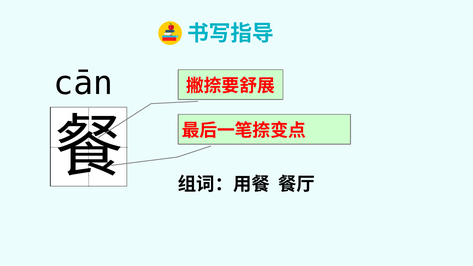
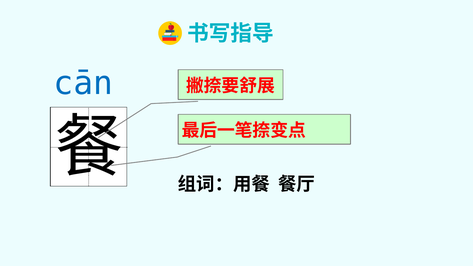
cān colour: black -> blue
